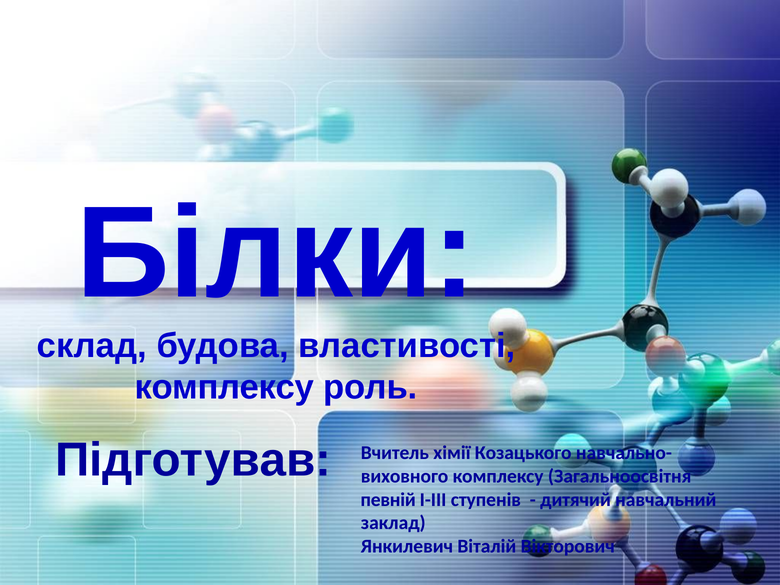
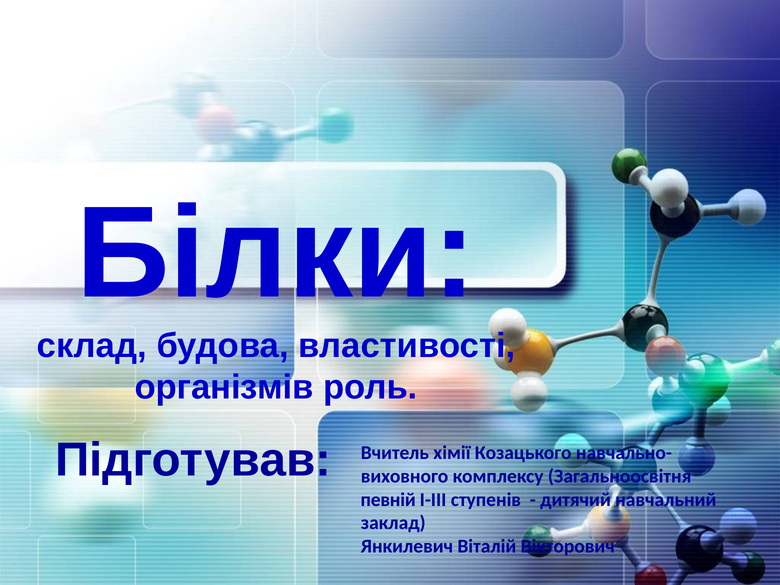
комплексу at (224, 387): комплексу -> організмів
